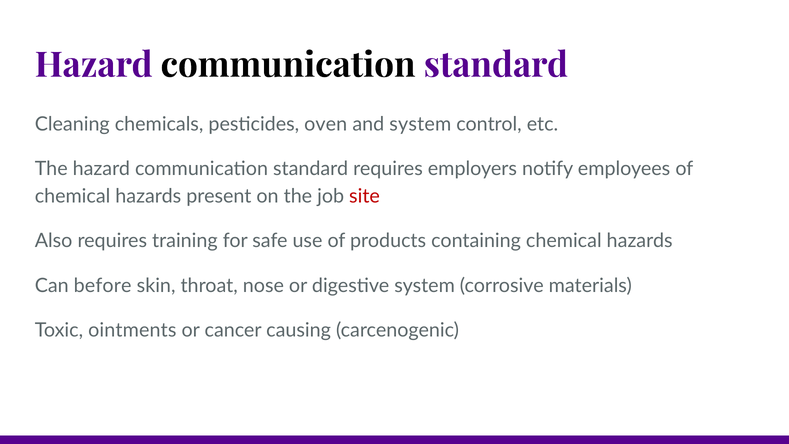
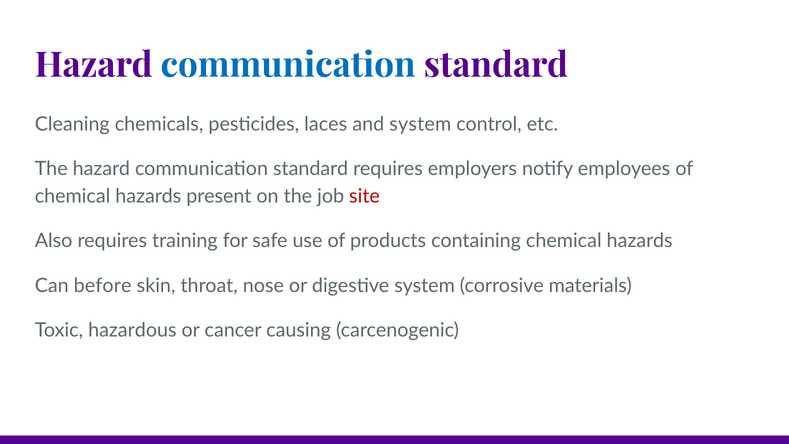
communication at (288, 65) colour: black -> blue
oven: oven -> laces
ointments: ointments -> hazardous
